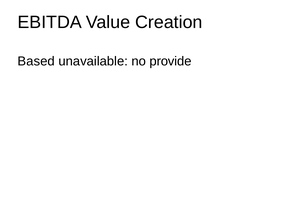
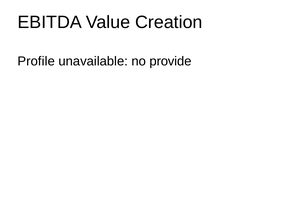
Based: Based -> Profile
